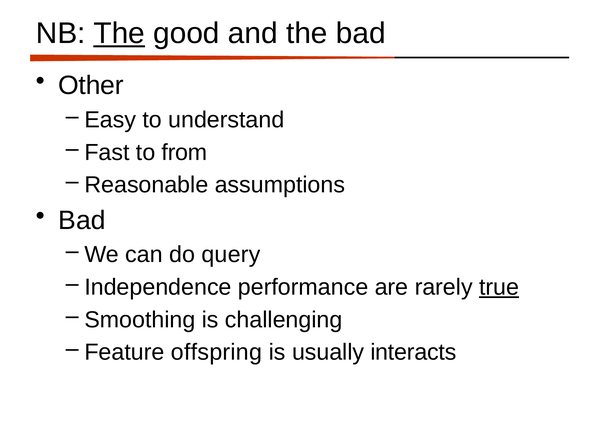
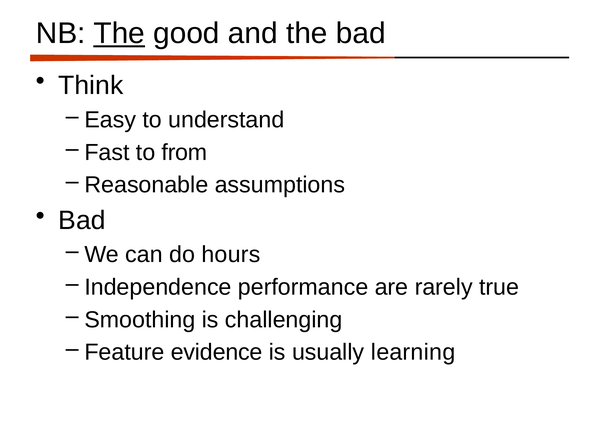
Other: Other -> Think
query: query -> hours
true underline: present -> none
offspring: offspring -> evidence
interacts: interacts -> learning
